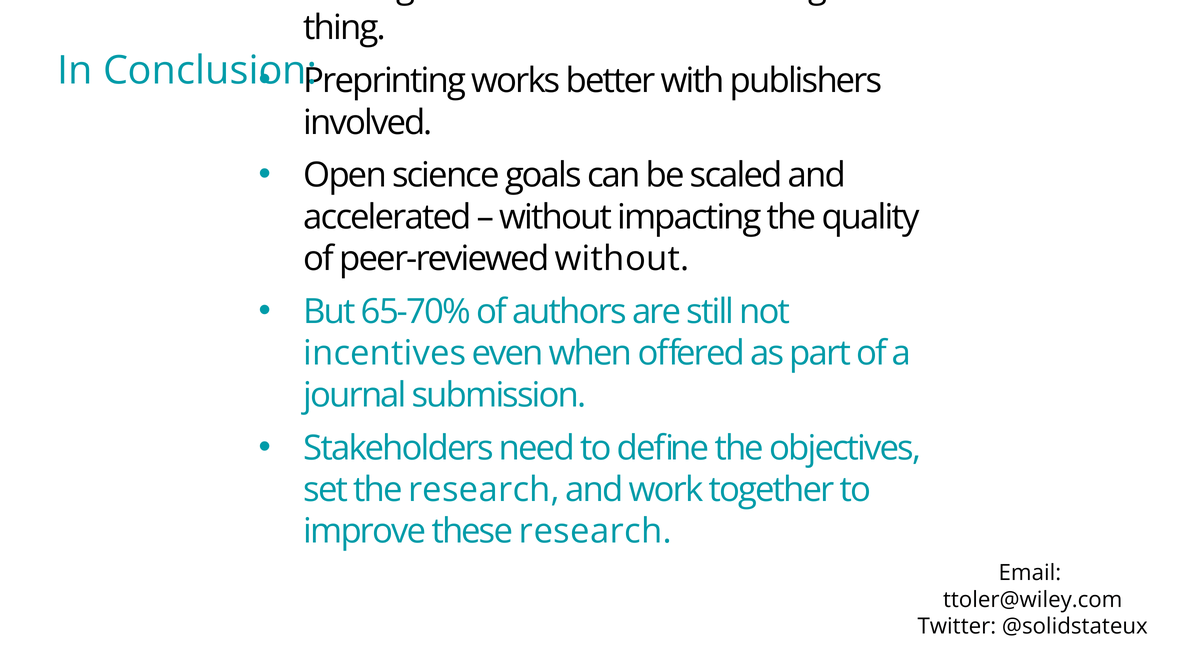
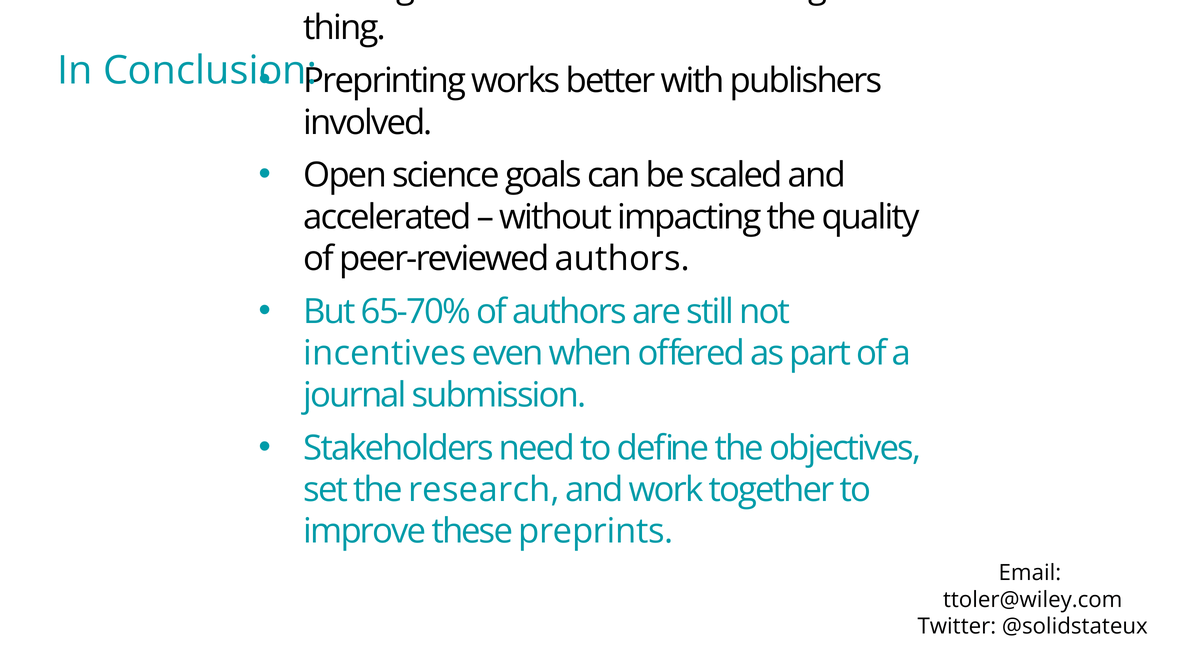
peer-reviewed without: without -> authors
these research: research -> preprints
